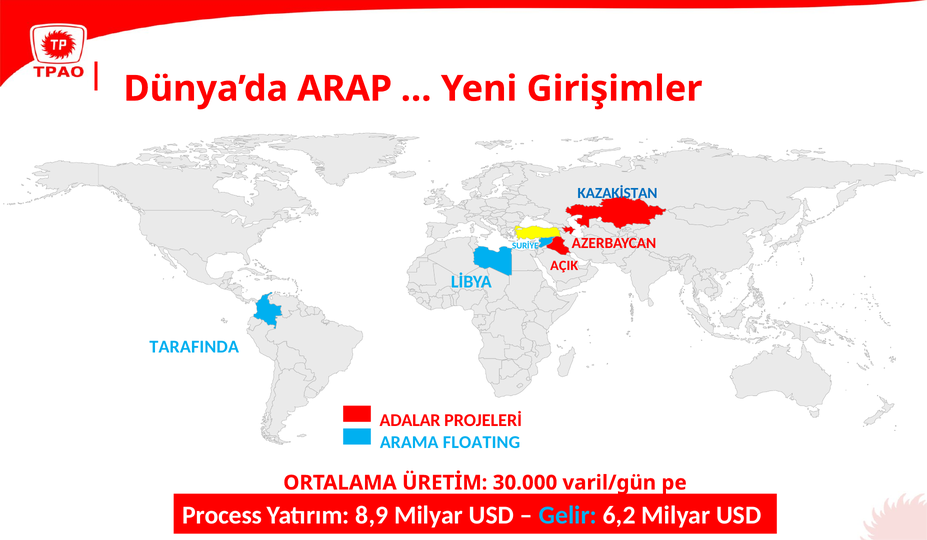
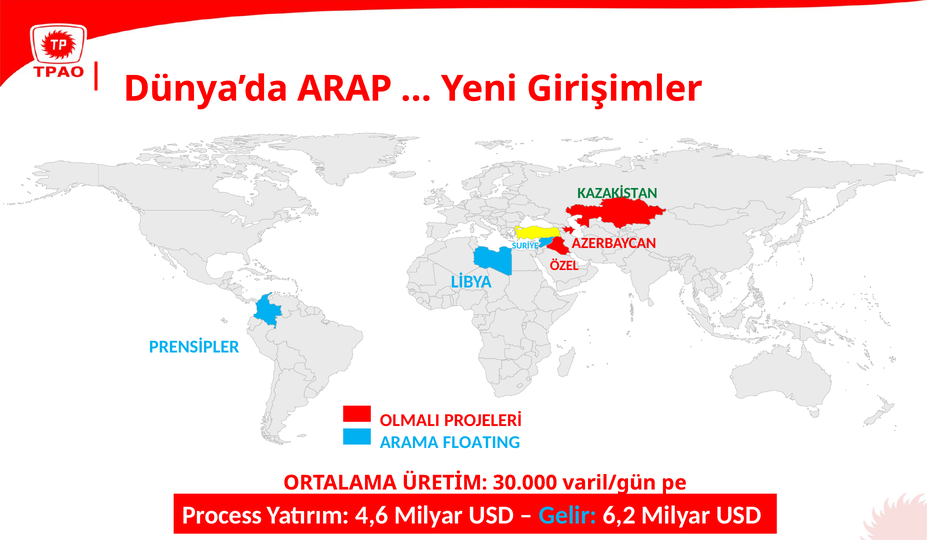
KAZAKİSTAN colour: blue -> green
AÇIK: AÇIK -> ÖZEL
TARAFINDA: TARAFINDA -> PRENSİPLER
ADALAR: ADALAR -> OLMALI
8,9: 8,9 -> 4,6
